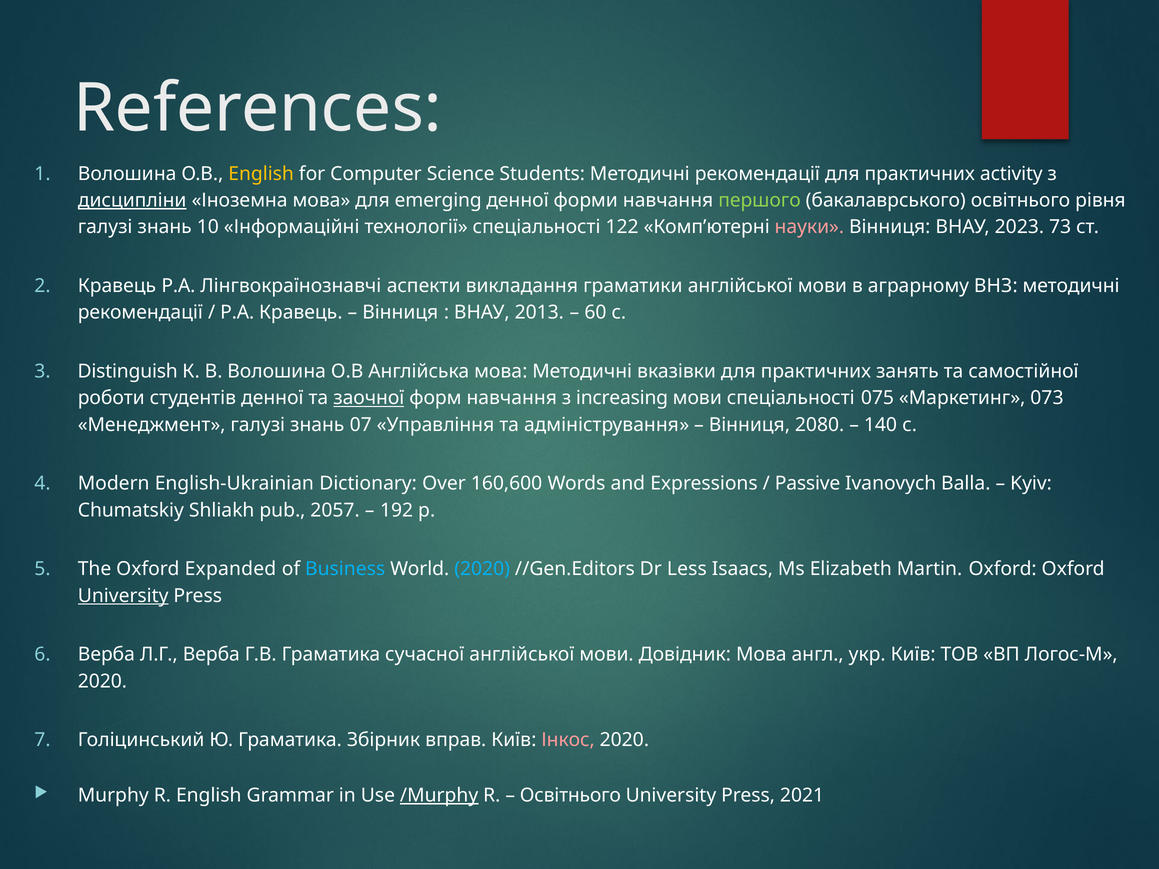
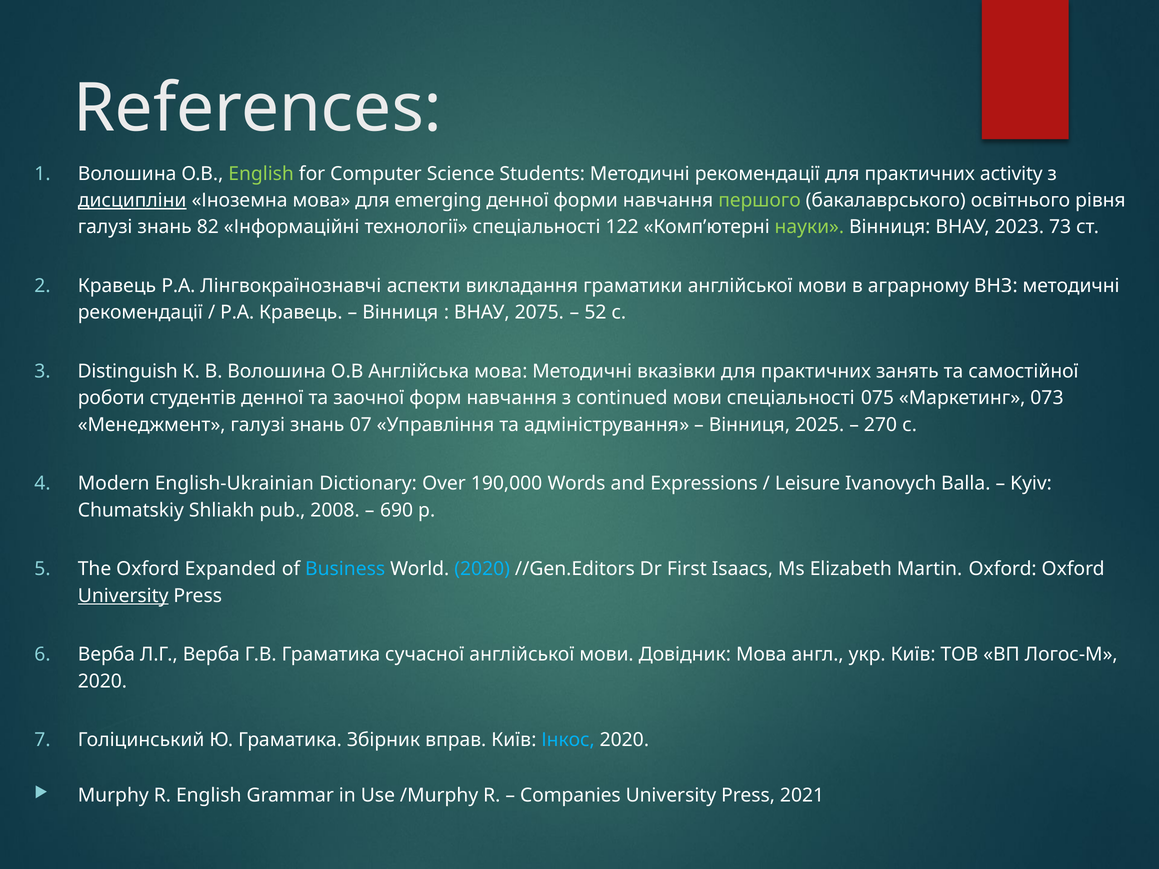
English at (261, 174) colour: yellow -> light green
10: 10 -> 82
науки colour: pink -> light green
2013: 2013 -> 2075
60: 60 -> 52
заочної underline: present -> none
increasing: increasing -> continued
2080: 2080 -> 2025
140: 140 -> 270
160,600: 160,600 -> 190,000
Passive: Passive -> Leisure
2057: 2057 -> 2008
192: 192 -> 690
Less: Less -> First
Інкос colour: pink -> light blue
/Murphy underline: present -> none
Освітнього at (570, 796): Освітнього -> Companies
